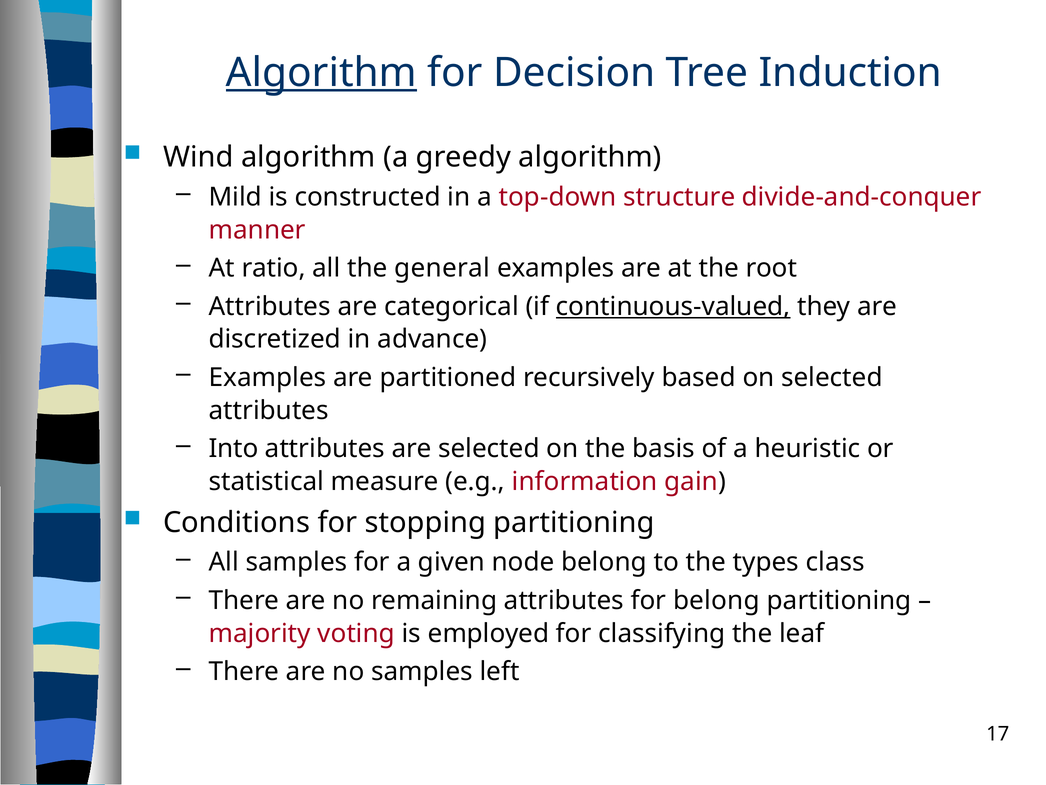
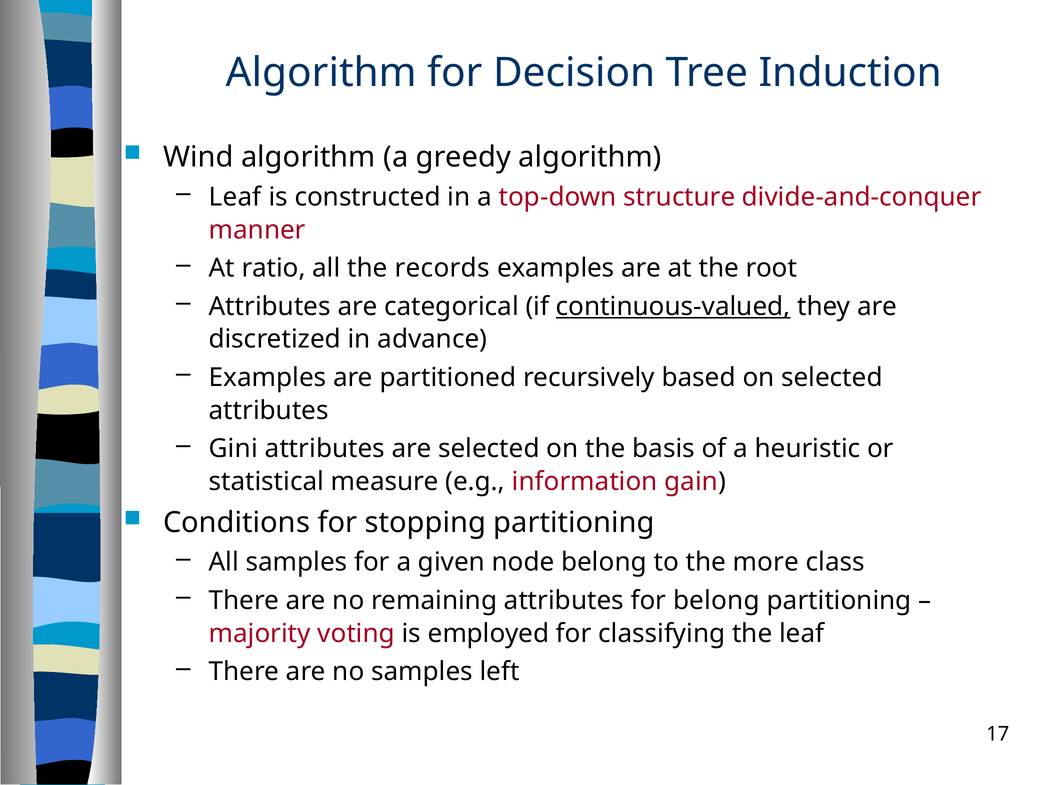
Algorithm at (321, 73) underline: present -> none
Mild at (235, 197): Mild -> Leaf
general: general -> records
Into: Into -> Gini
types: types -> more
